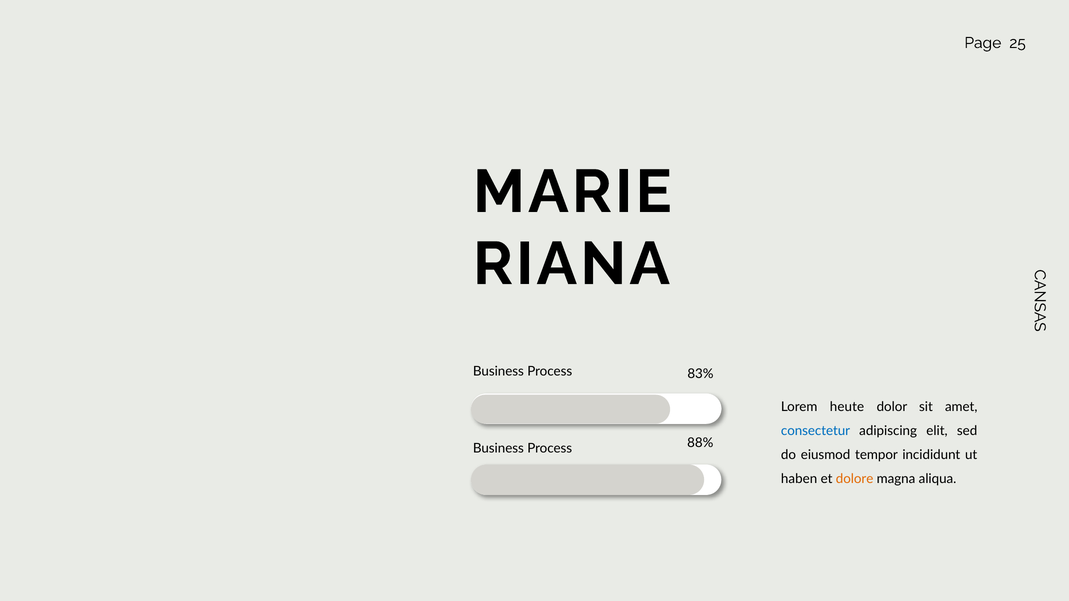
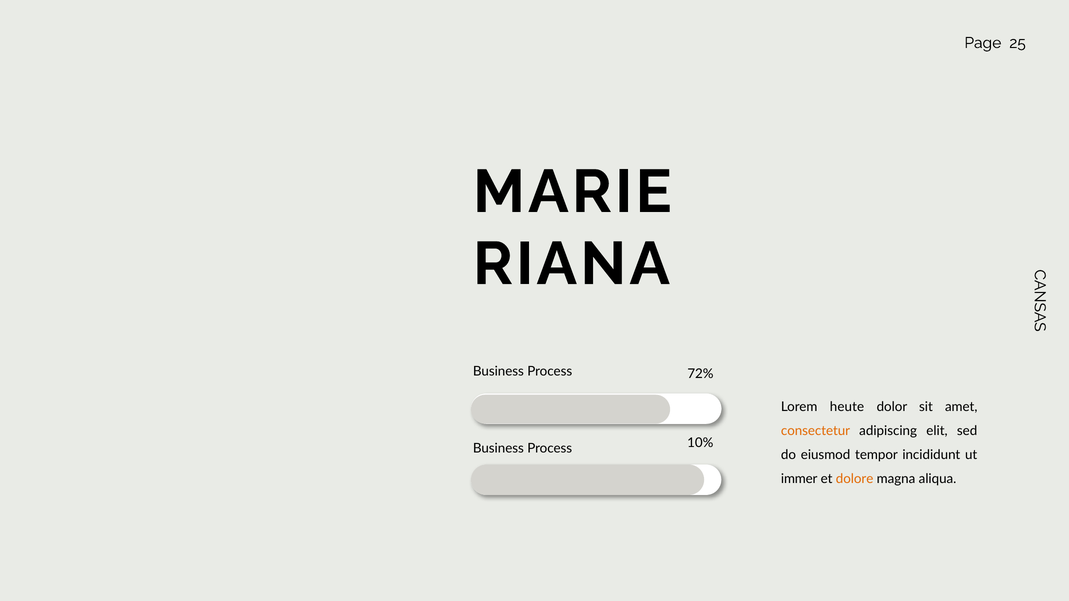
83%: 83% -> 72%
consectetur colour: blue -> orange
88%: 88% -> 10%
haben: haben -> immer
